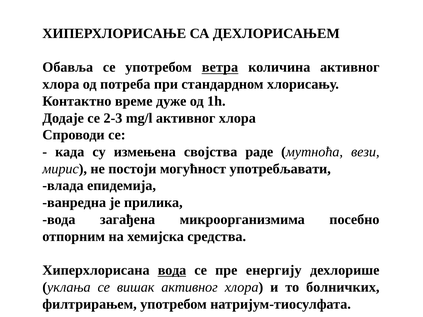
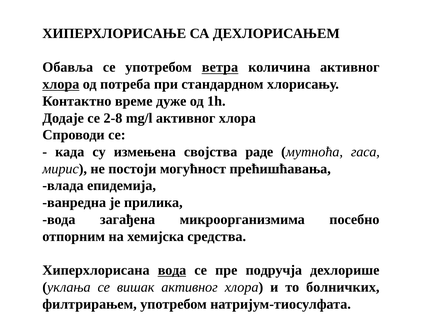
хлора at (61, 84) underline: none -> present
2-3: 2-3 -> 2-8
вези: вези -> гаса
употребљавати: употребљавати -> прећишћавања
енергију: енергију -> подручја
